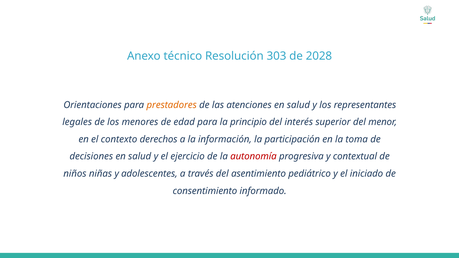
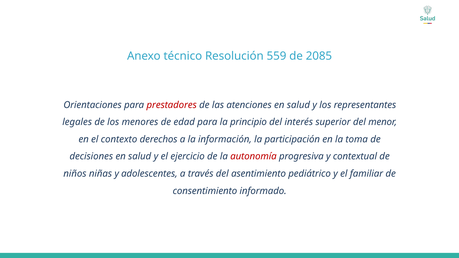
303: 303 -> 559
2028: 2028 -> 2085
prestadores colour: orange -> red
iniciado: iniciado -> familiar
